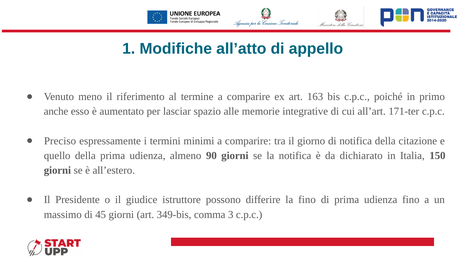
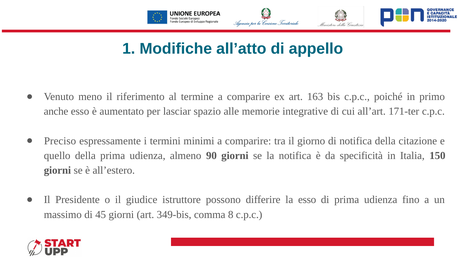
dichiarato: dichiarato -> specificità
la fino: fino -> esso
3: 3 -> 8
